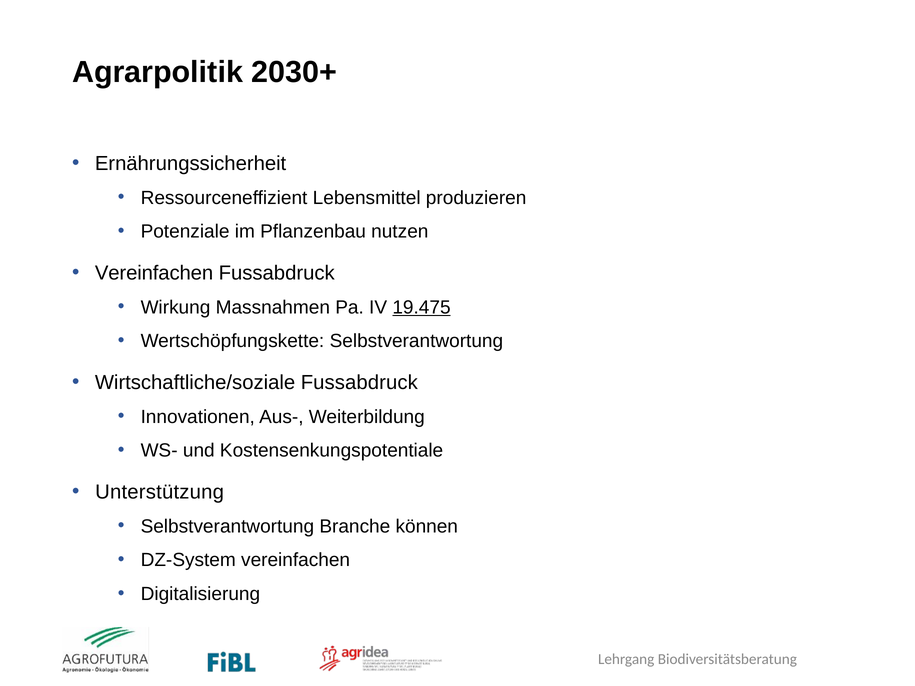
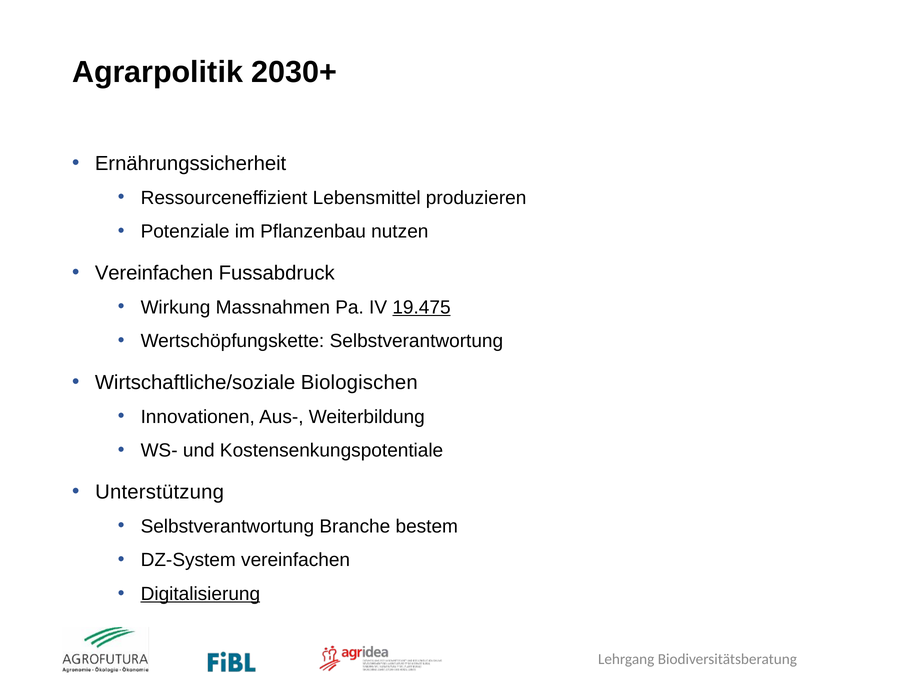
Wirtschaftliche/soziale Fussabdruck: Fussabdruck -> Biologischen
können: können -> bestem
Digitalisierung underline: none -> present
